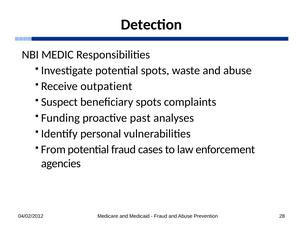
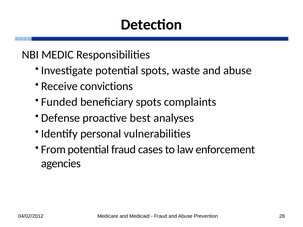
outpatient: outpatient -> convictions
Suspect: Suspect -> Funded
Funding: Funding -> Defense
past: past -> best
